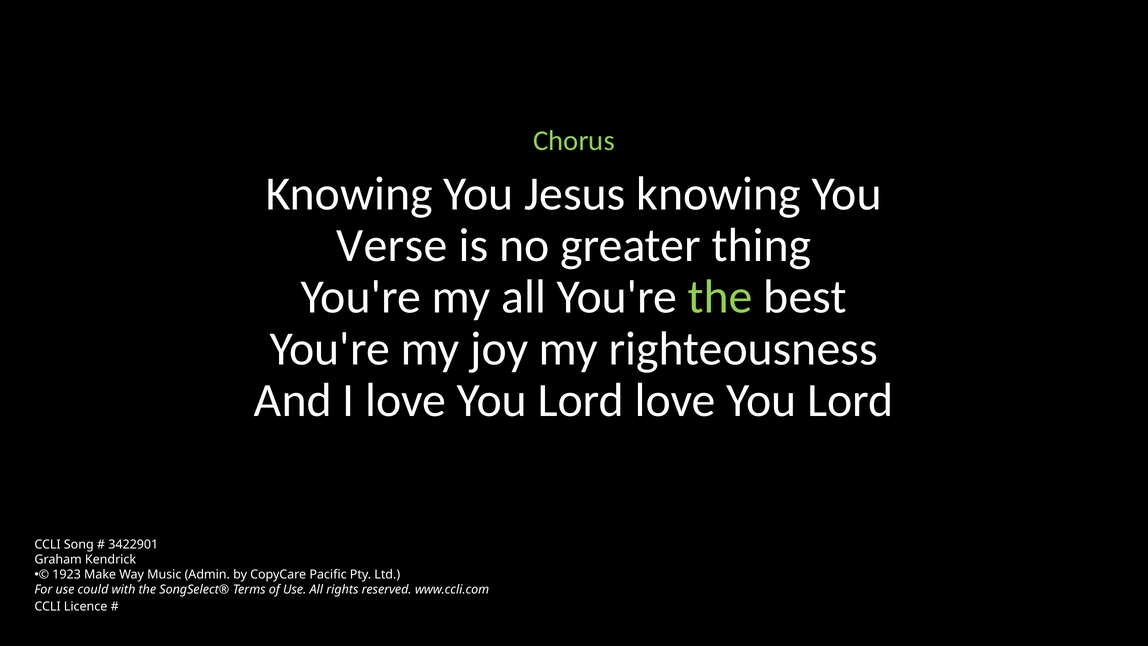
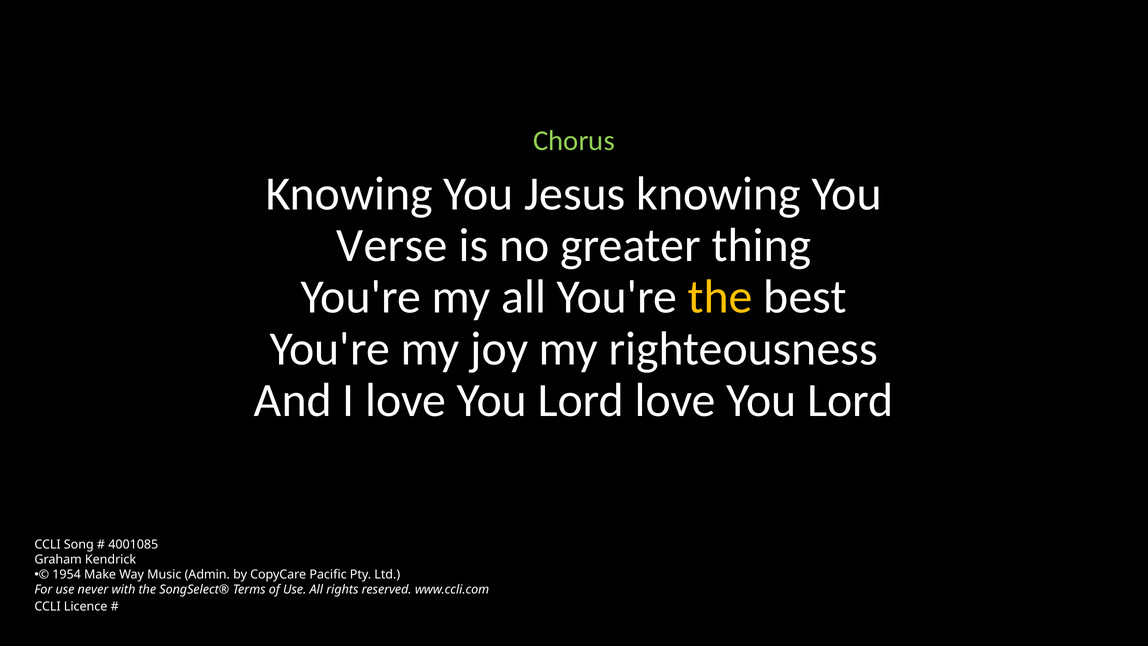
the at (720, 297) colour: light green -> yellow
3422901: 3422901 -> 4001085
1923: 1923 -> 1954
could: could -> never
